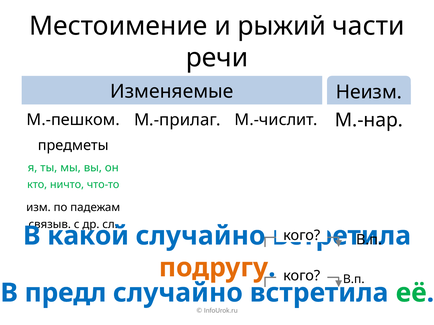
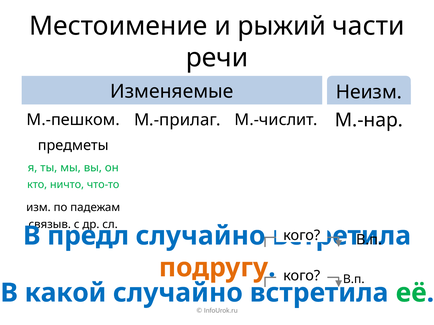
какой: какой -> предл
предл: предл -> какой
